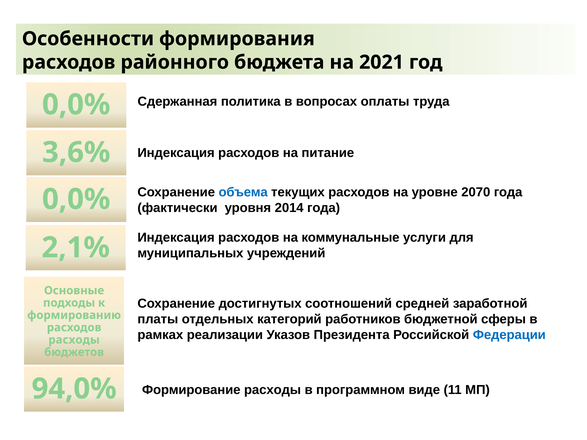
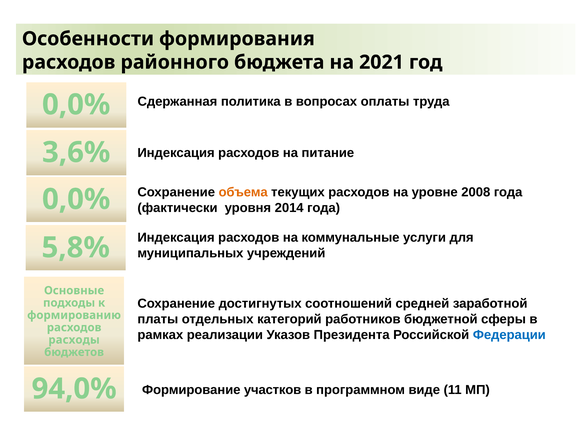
объема colour: blue -> orange
2070: 2070 -> 2008
2,1%: 2,1% -> 5,8%
Формирование расходы: расходы -> участков
